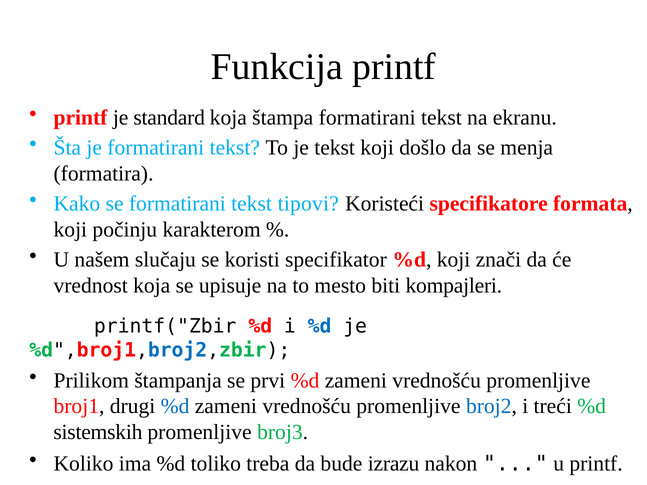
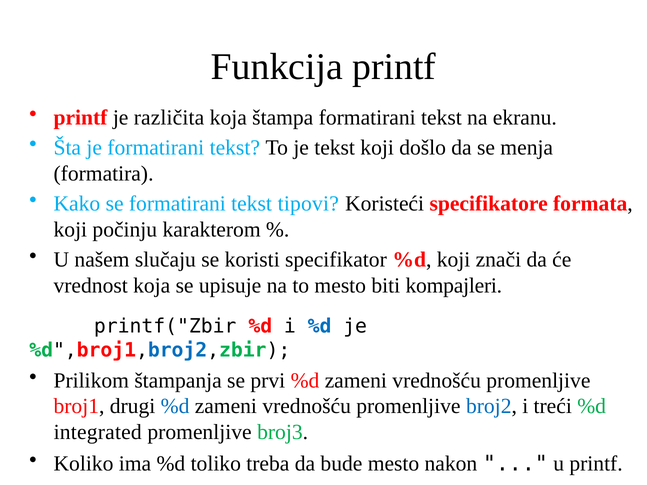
standard: standard -> različita
sistemskih: sistemskih -> integrated
bude izrazu: izrazu -> mesto
